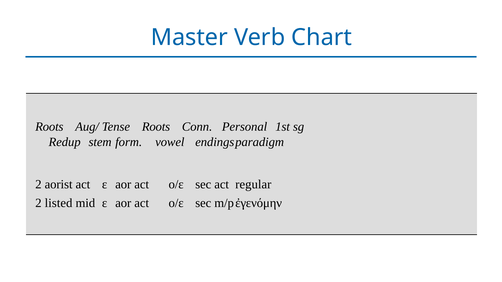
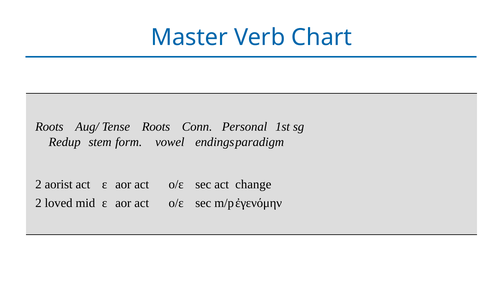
regular: regular -> change
listed: listed -> loved
